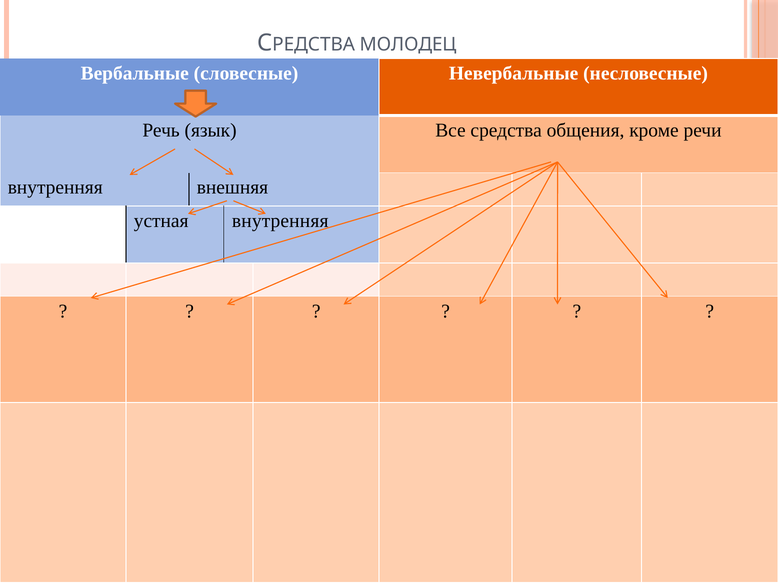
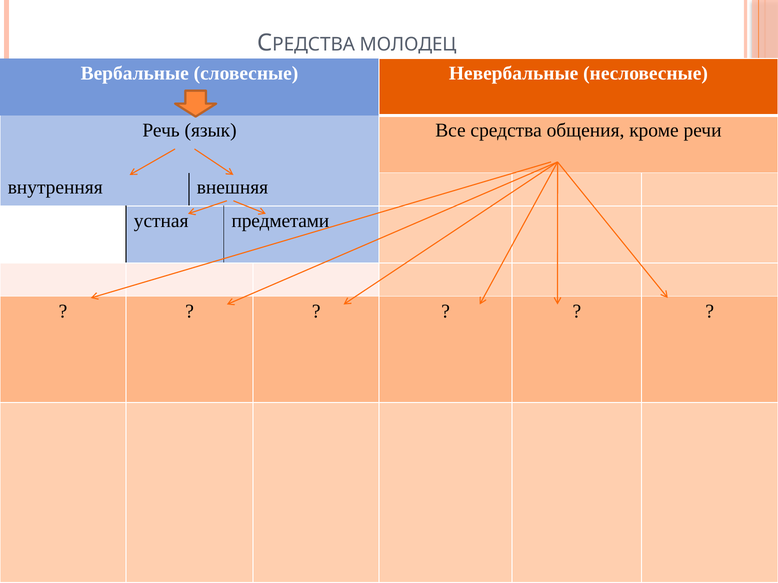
устная внутренняя: внутренняя -> предметами
